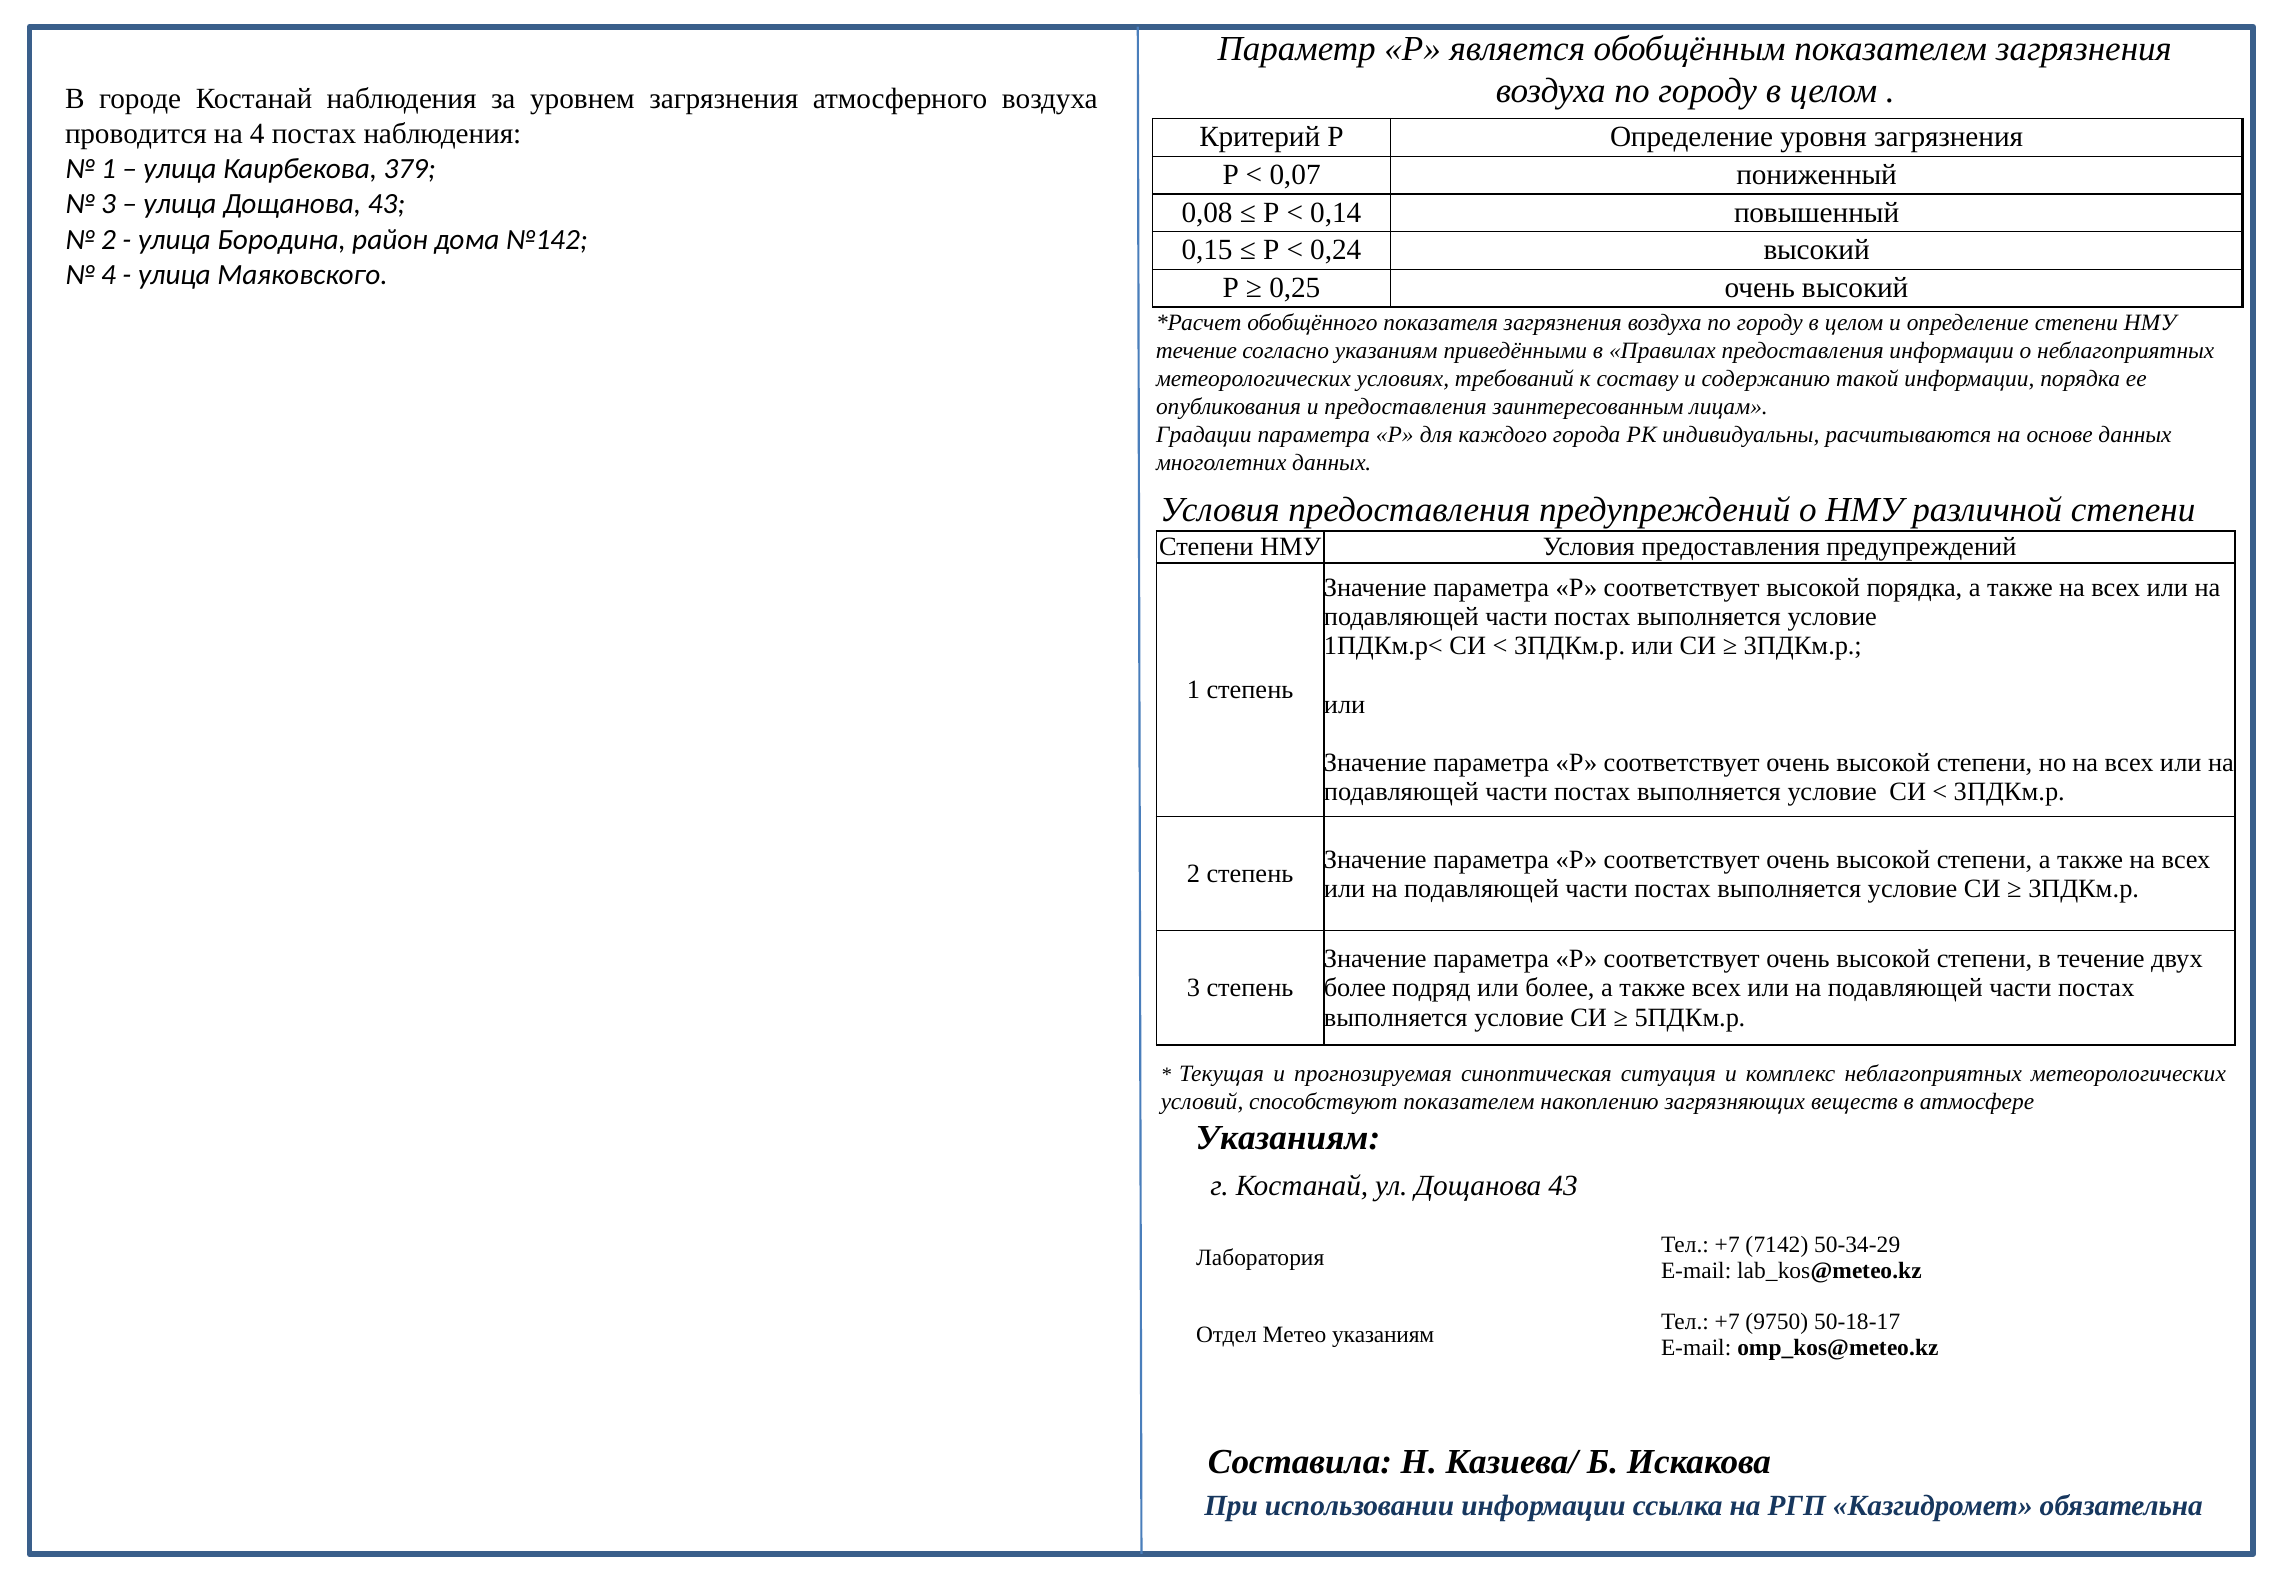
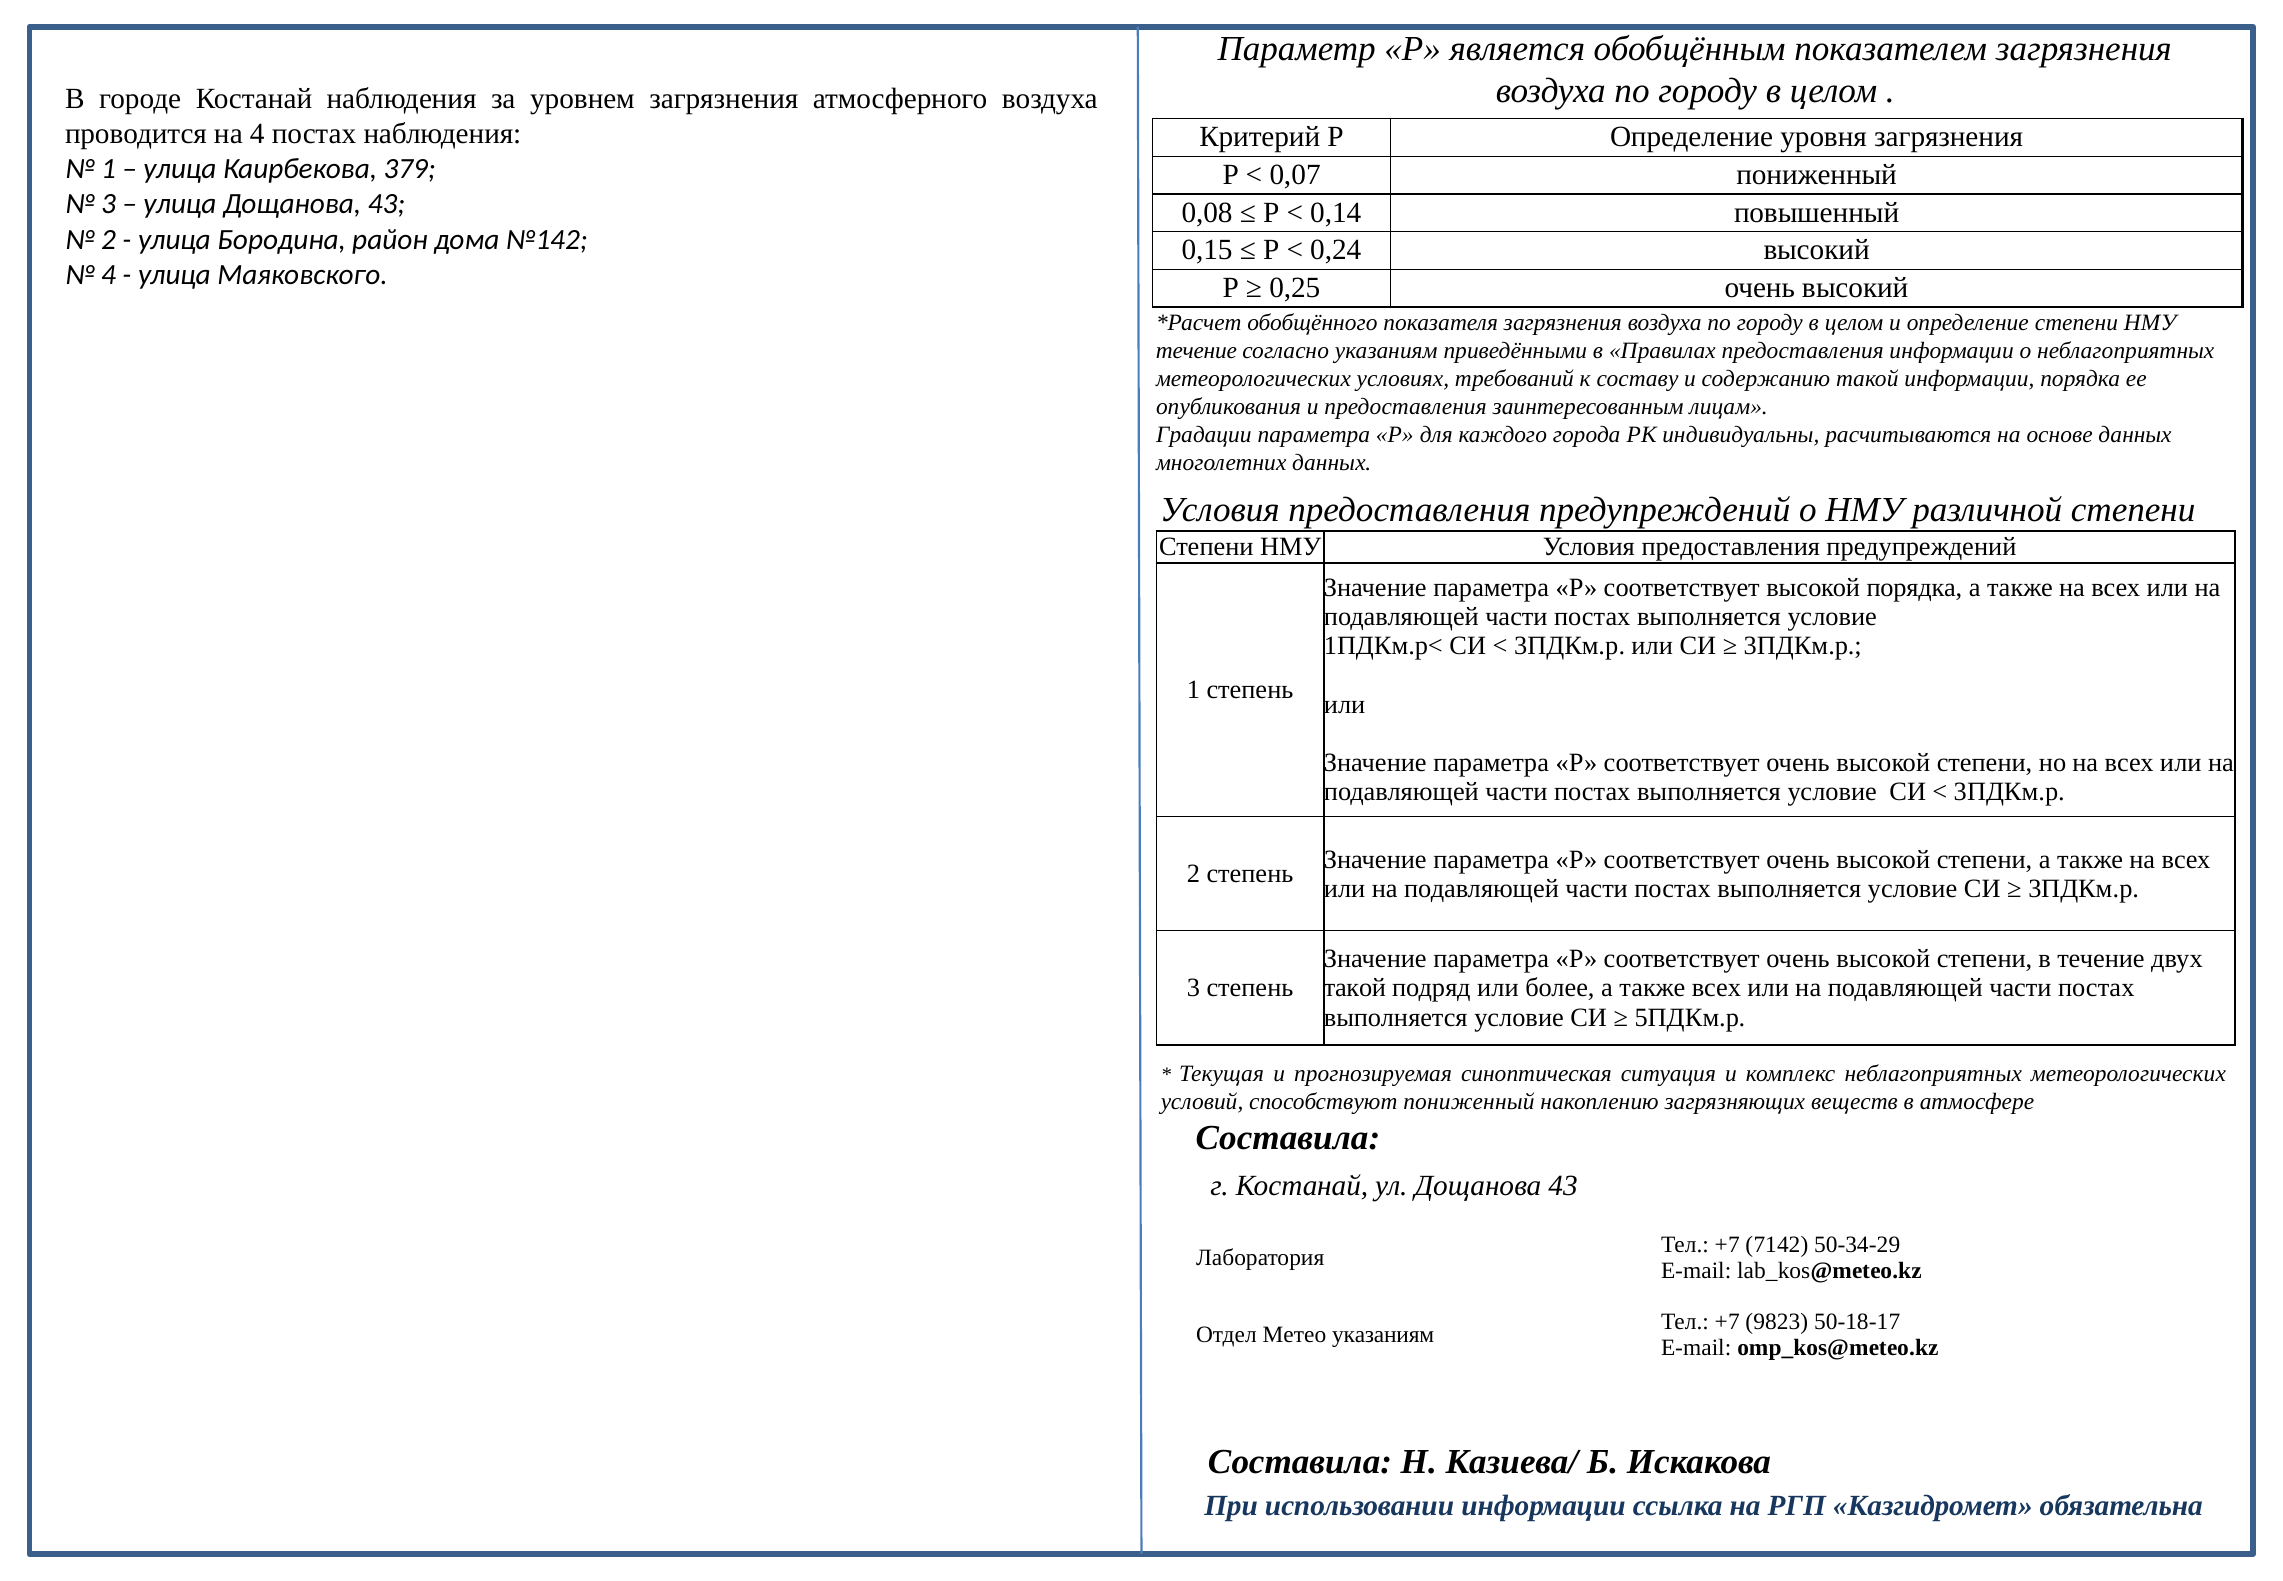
более at (1355, 988): более -> такой
способствуют показателем: показателем -> пониженный
Указаниям at (1288, 1137): Указаниям -> Составила
9750: 9750 -> 9823
